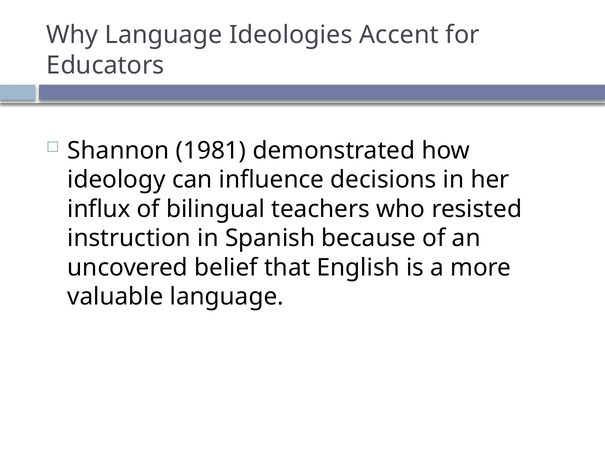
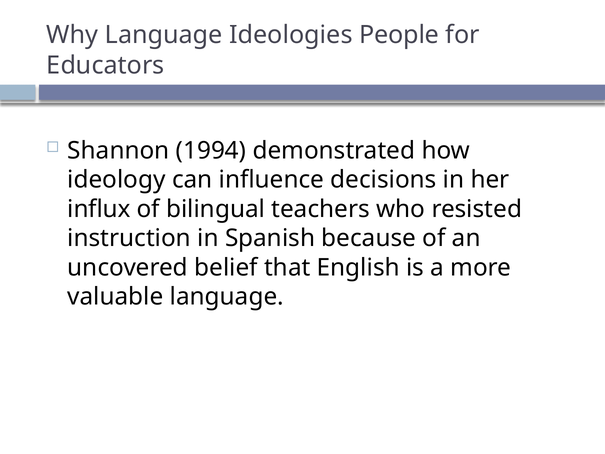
Accent: Accent -> People
1981: 1981 -> 1994
